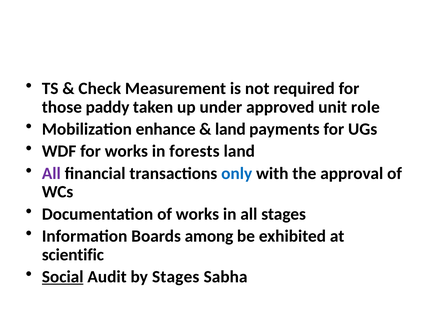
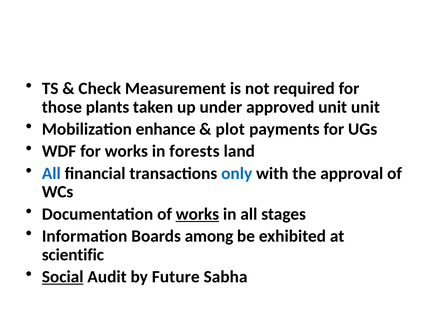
paddy: paddy -> plants
unit role: role -> unit
land at (230, 130): land -> plot
All at (51, 174) colour: purple -> blue
works at (197, 214) underline: none -> present
by Stages: Stages -> Future
